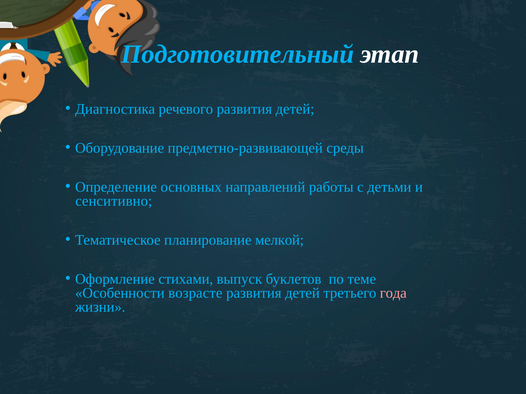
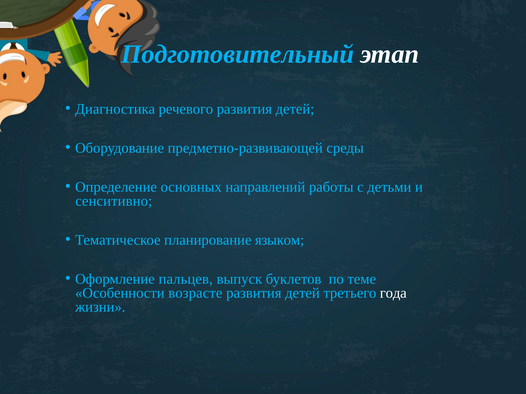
мелкой: мелкой -> языком
стихами: стихами -> пальцев
года colour: pink -> white
